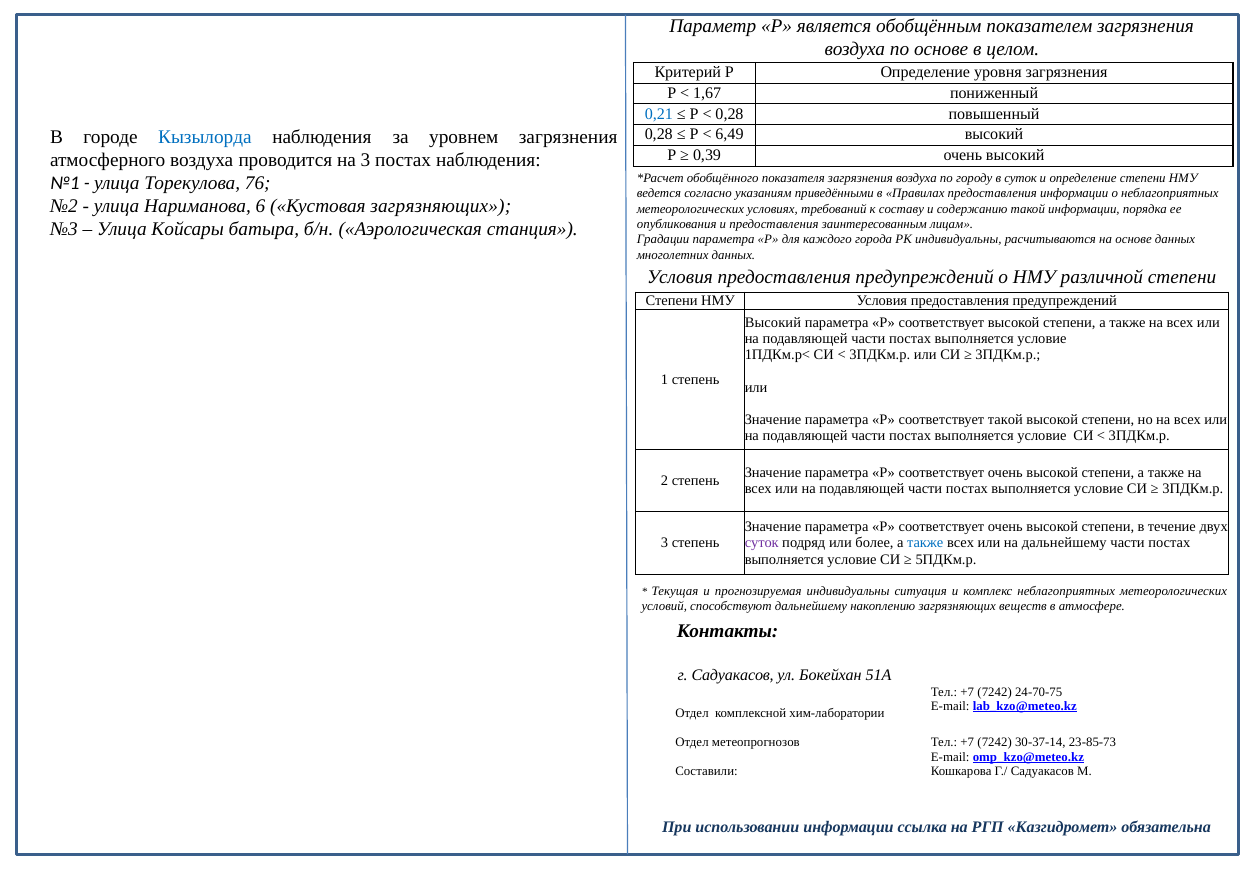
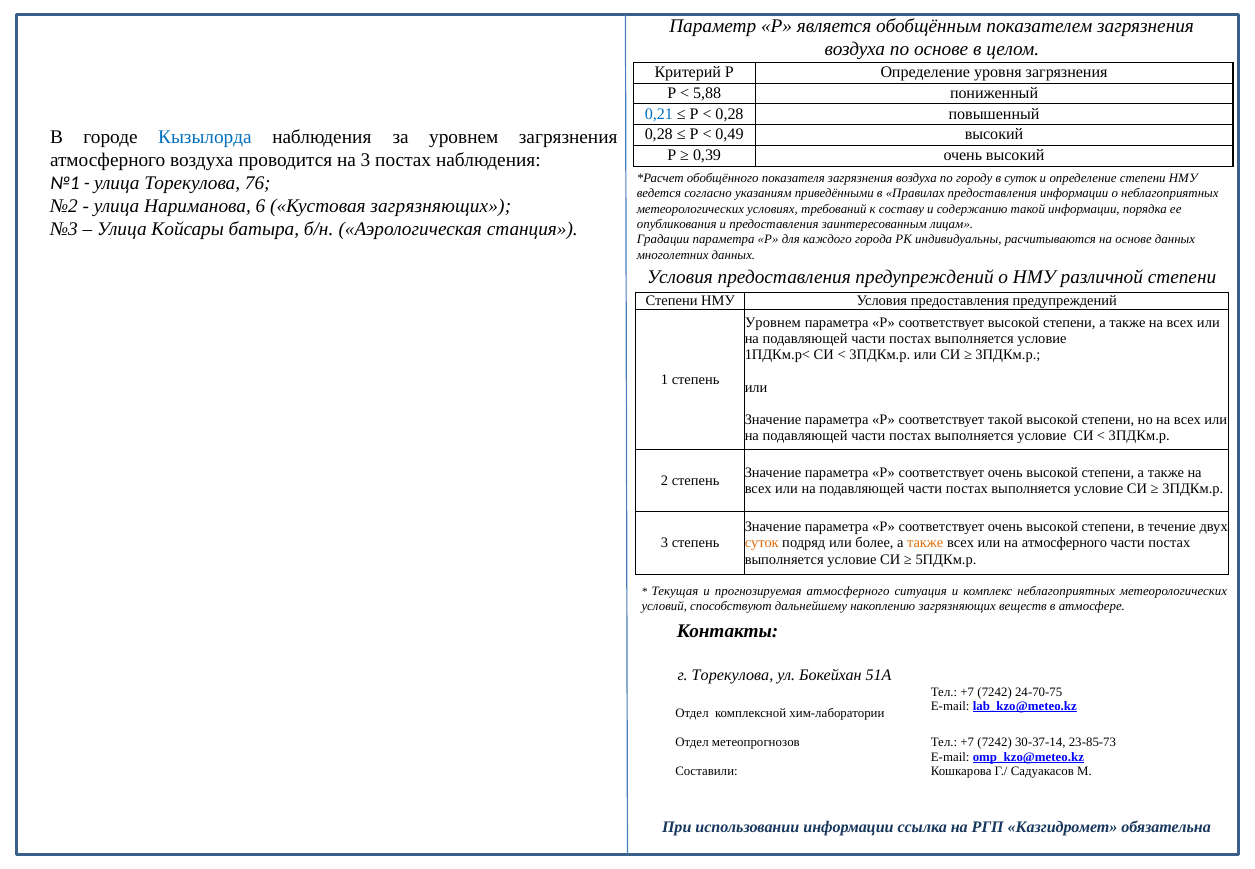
1,67: 1,67 -> 5,88
6,49: 6,49 -> 0,49
Высокий at (773, 323): Высокий -> Уровнем
суток at (762, 543) colour: purple -> orange
также at (925, 543) colour: blue -> orange
на дальнейшему: дальнейшему -> атмосферного
прогнозируемая индивидуальны: индивидуальны -> атмосферного
г Садуакасов: Садуакасов -> Торекулова
